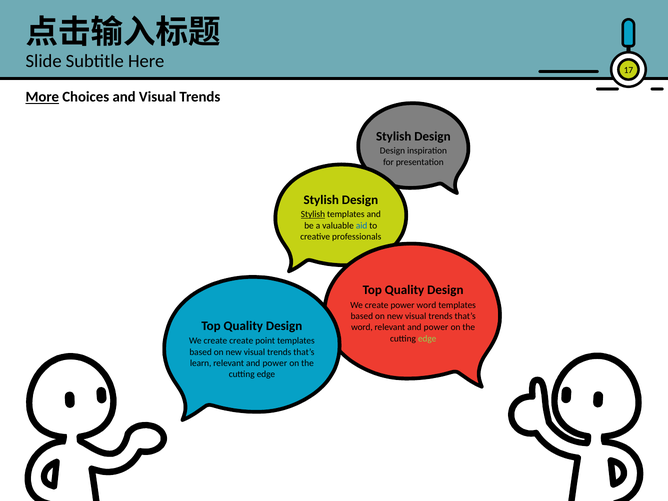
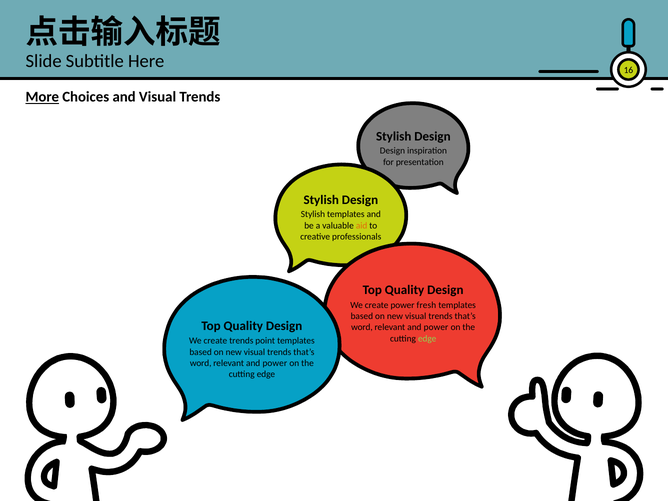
17: 17 -> 16
Stylish at (313, 214) underline: present -> none
aid colour: blue -> orange
power word: word -> fresh
create create: create -> trends
learn at (201, 363): learn -> word
